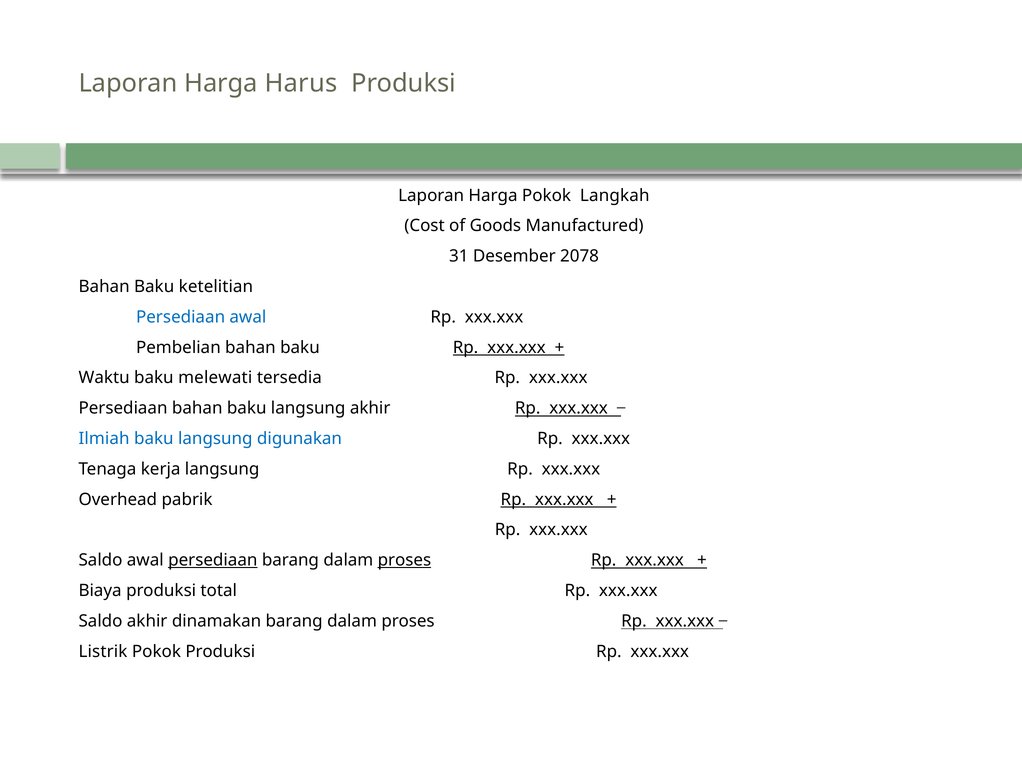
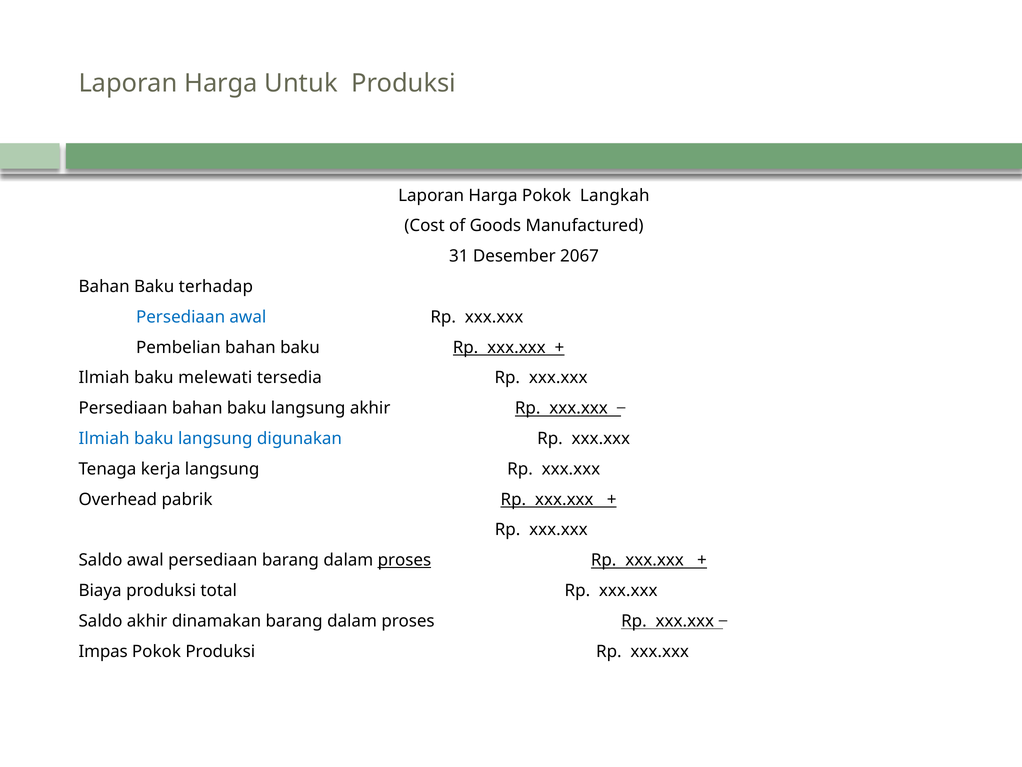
Harus: Harus -> Untuk
2078: 2078 -> 2067
ketelitian: ketelitian -> terhadap
Waktu at (104, 378): Waktu -> Ilmiah
persediaan at (213, 560) underline: present -> none
Listrik: Listrik -> Impas
